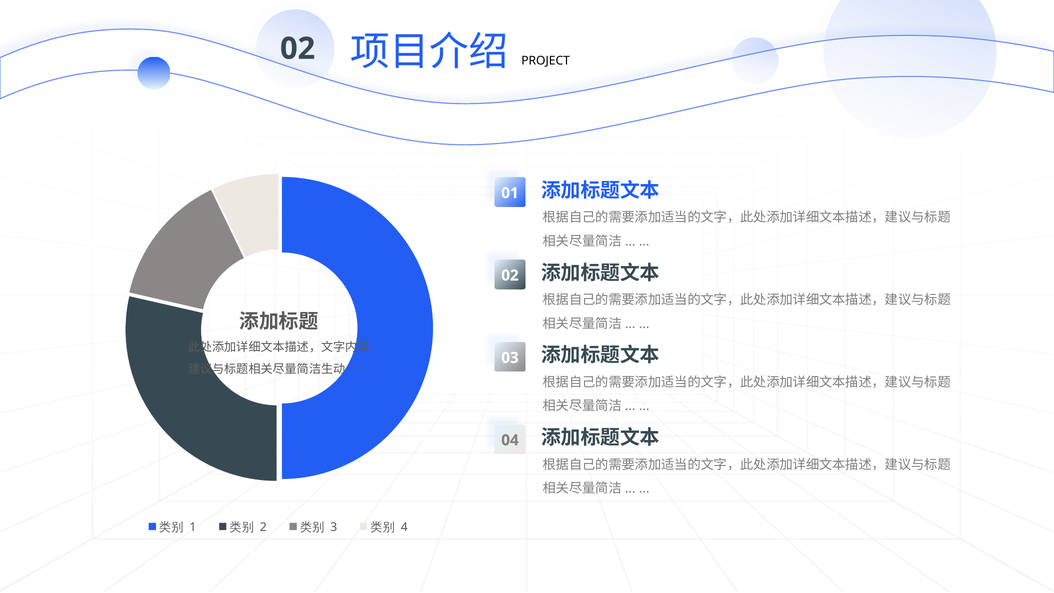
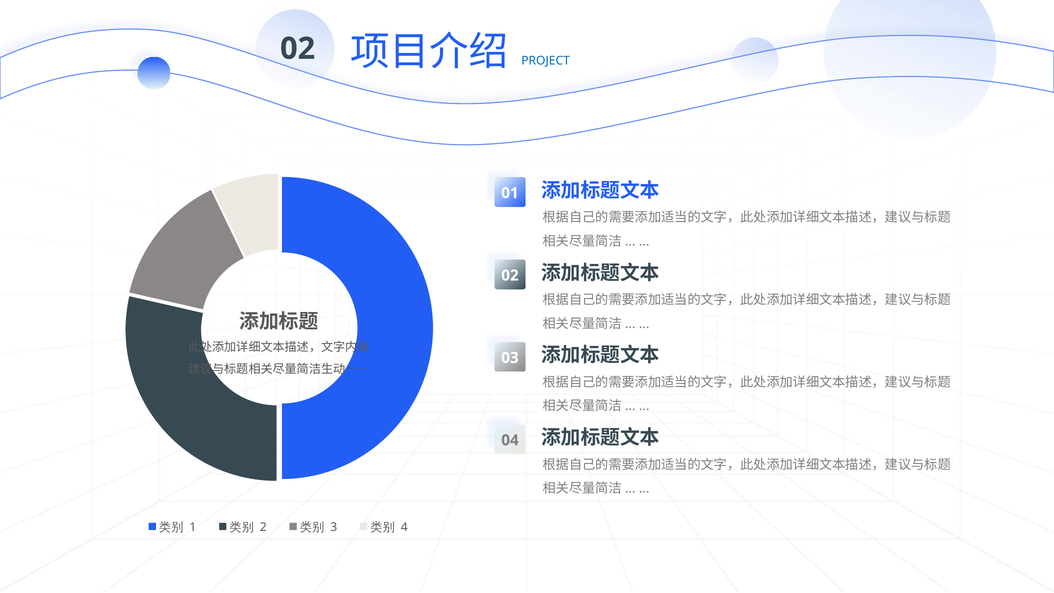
PROJECT colour: black -> blue
